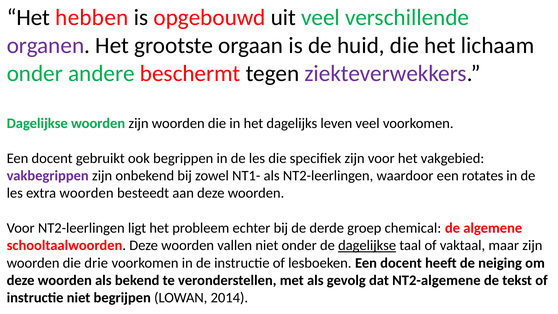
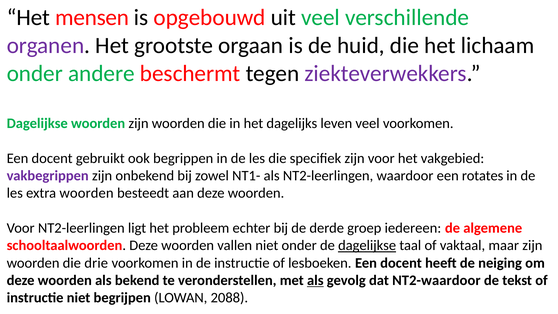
hebben: hebben -> mensen
chemical: chemical -> iedereen
als at (315, 280) underline: none -> present
NT2-algemene: NT2-algemene -> NT2-waardoor
2014: 2014 -> 2088
